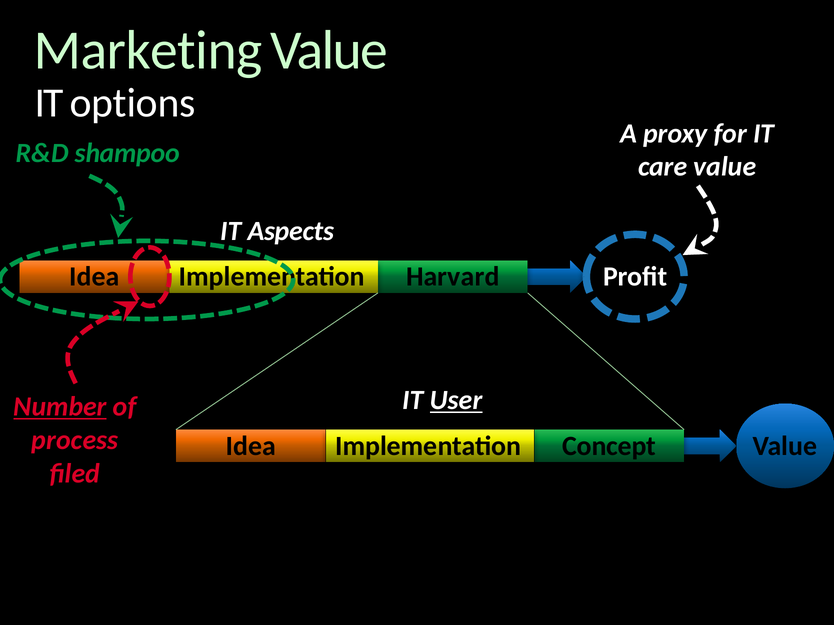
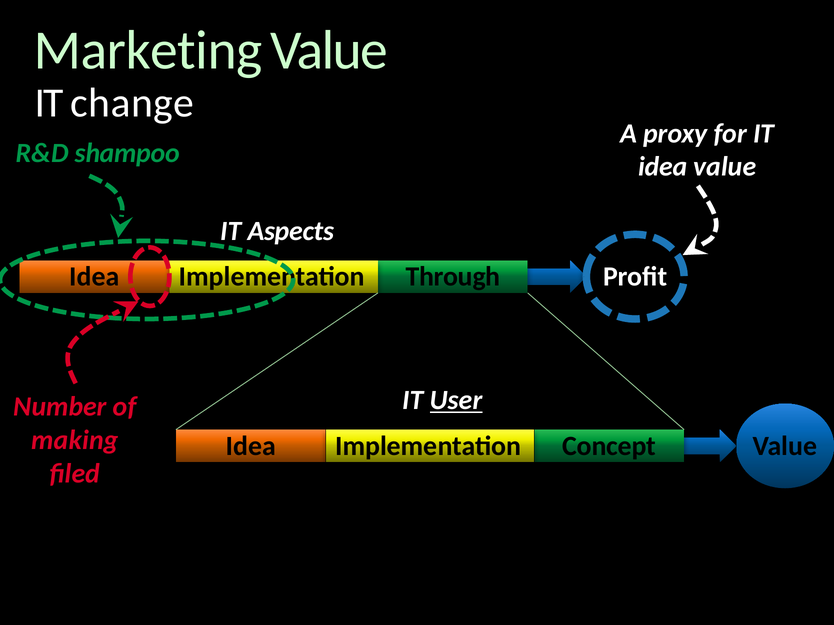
options: options -> change
care at (663, 167): care -> idea
Harvard: Harvard -> Through
Number underline: present -> none
process: process -> making
